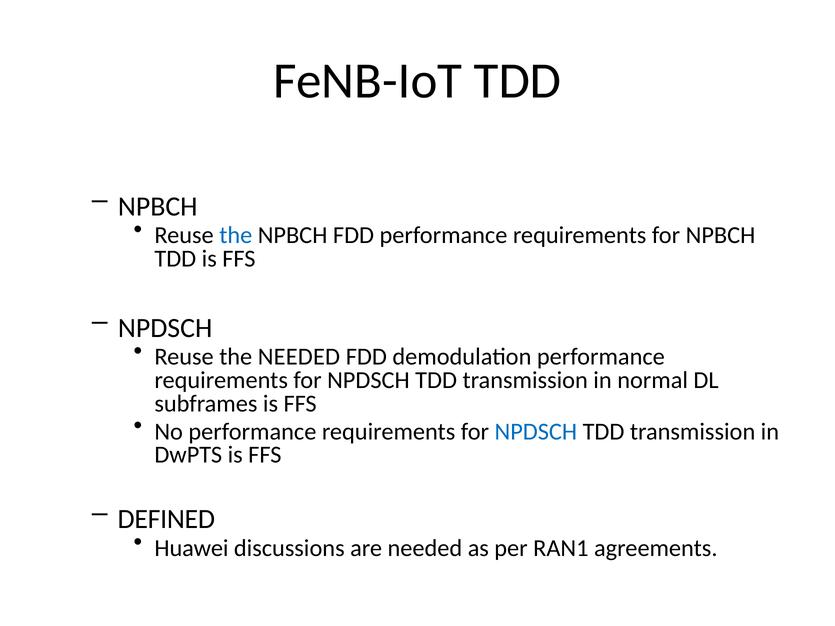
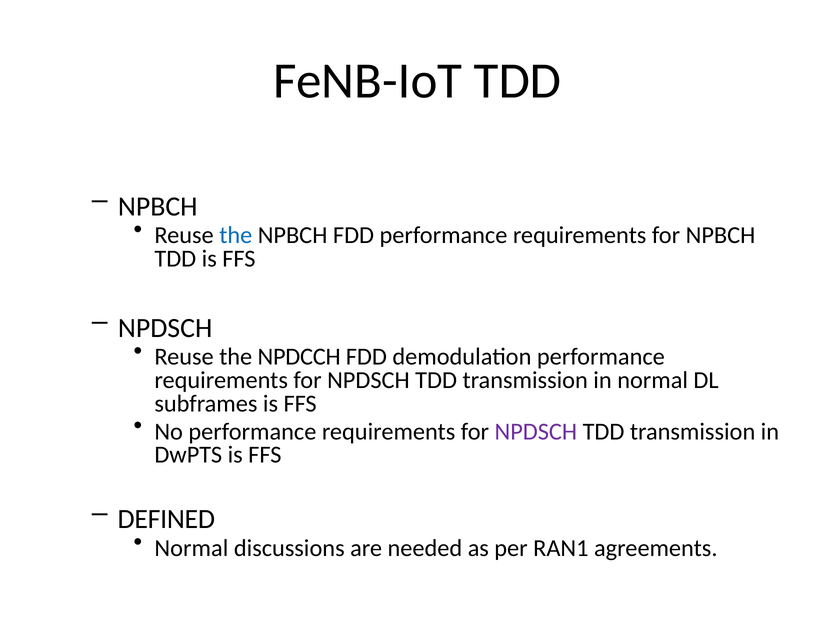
the NEEDED: NEEDED -> NPDCCH
NPDSCH at (536, 432) colour: blue -> purple
Huawei at (191, 548): Huawei -> Normal
